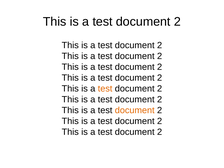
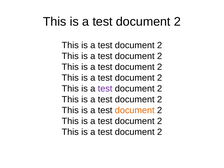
test at (105, 89) colour: orange -> purple
